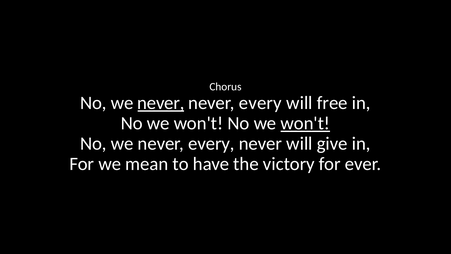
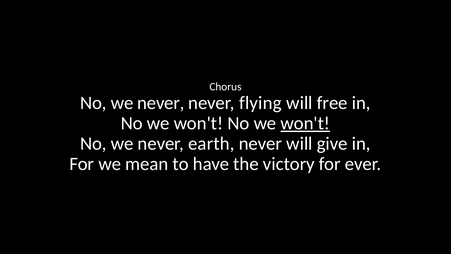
never at (161, 103) underline: present -> none
every at (260, 103): every -> flying
we never every: every -> earth
